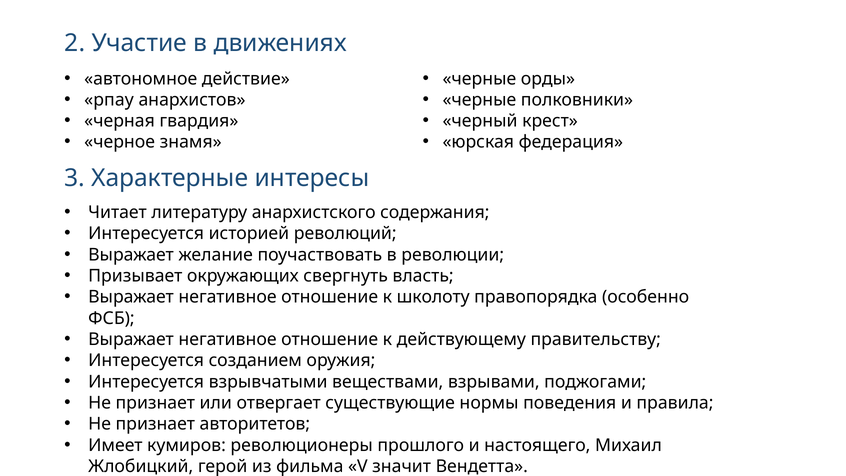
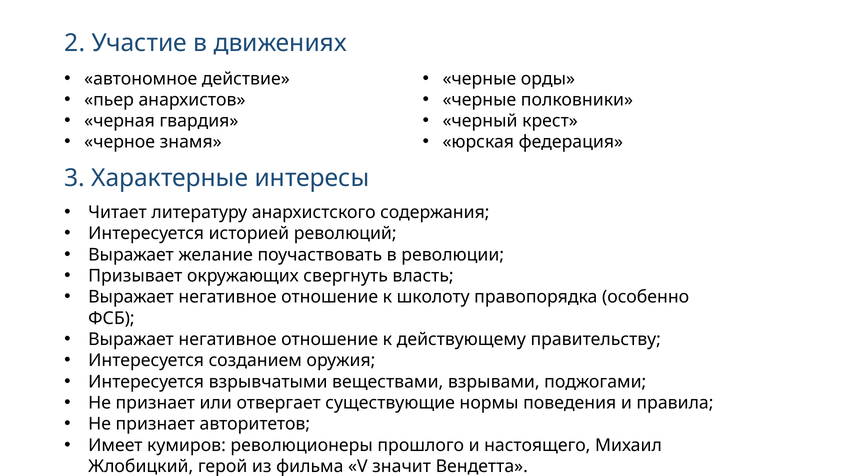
рпау: рпау -> пьер
